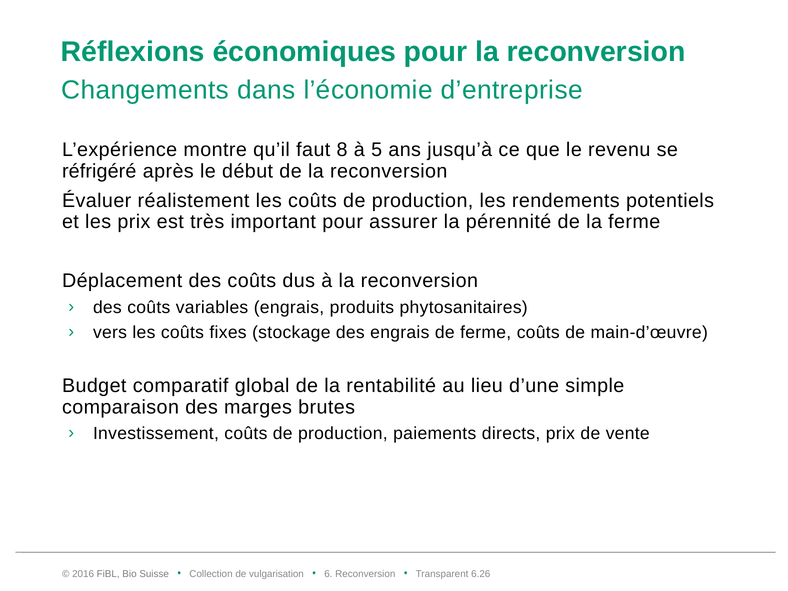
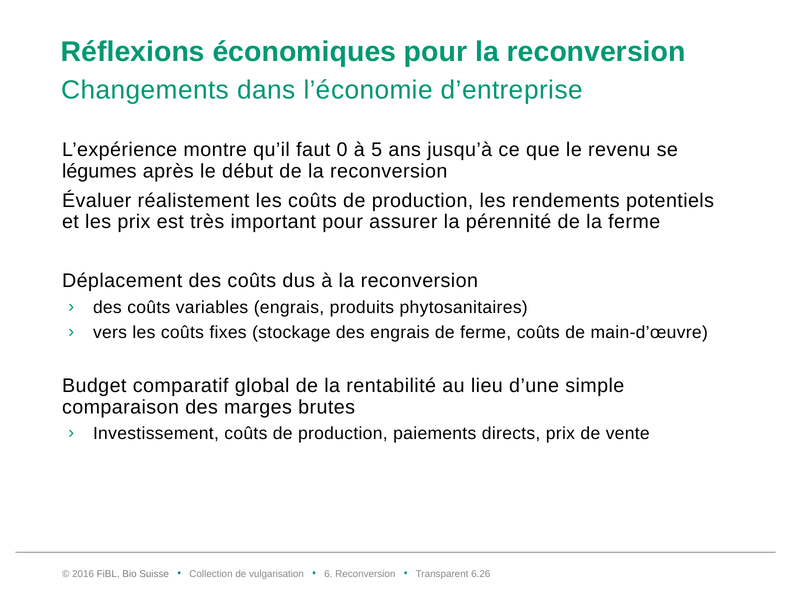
8: 8 -> 0
réfrigéré: réfrigéré -> légumes
